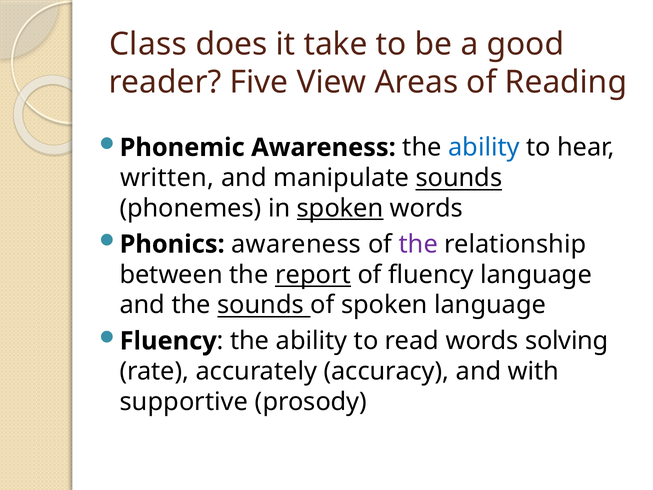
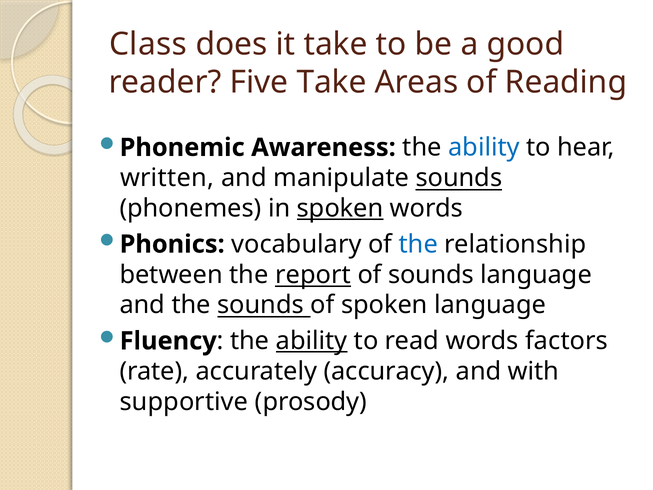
Five View: View -> Take
Phonics awareness: awareness -> vocabulary
the at (418, 244) colour: purple -> blue
of fluency: fluency -> sounds
ability at (312, 341) underline: none -> present
solving: solving -> factors
